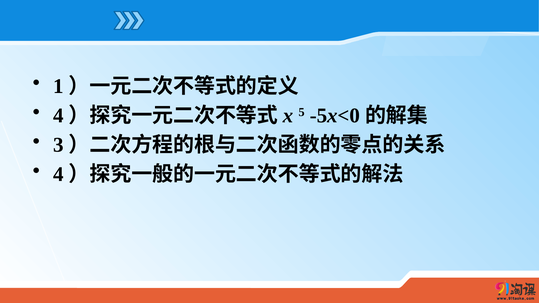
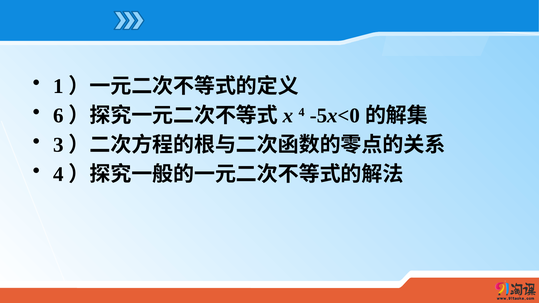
4 at (58, 116): 4 -> 6
5 at (302, 112): 5 -> 4
